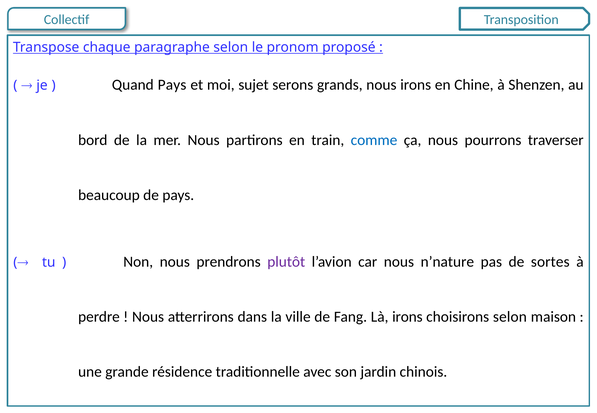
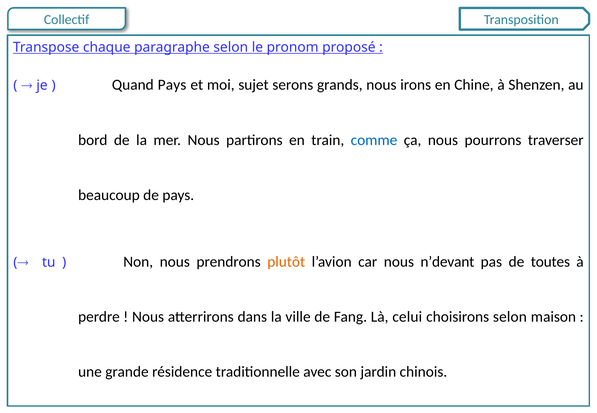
plutôt colour: purple -> orange
n’nature: n’nature -> n’devant
sortes: sortes -> toutes
Là irons: irons -> celui
